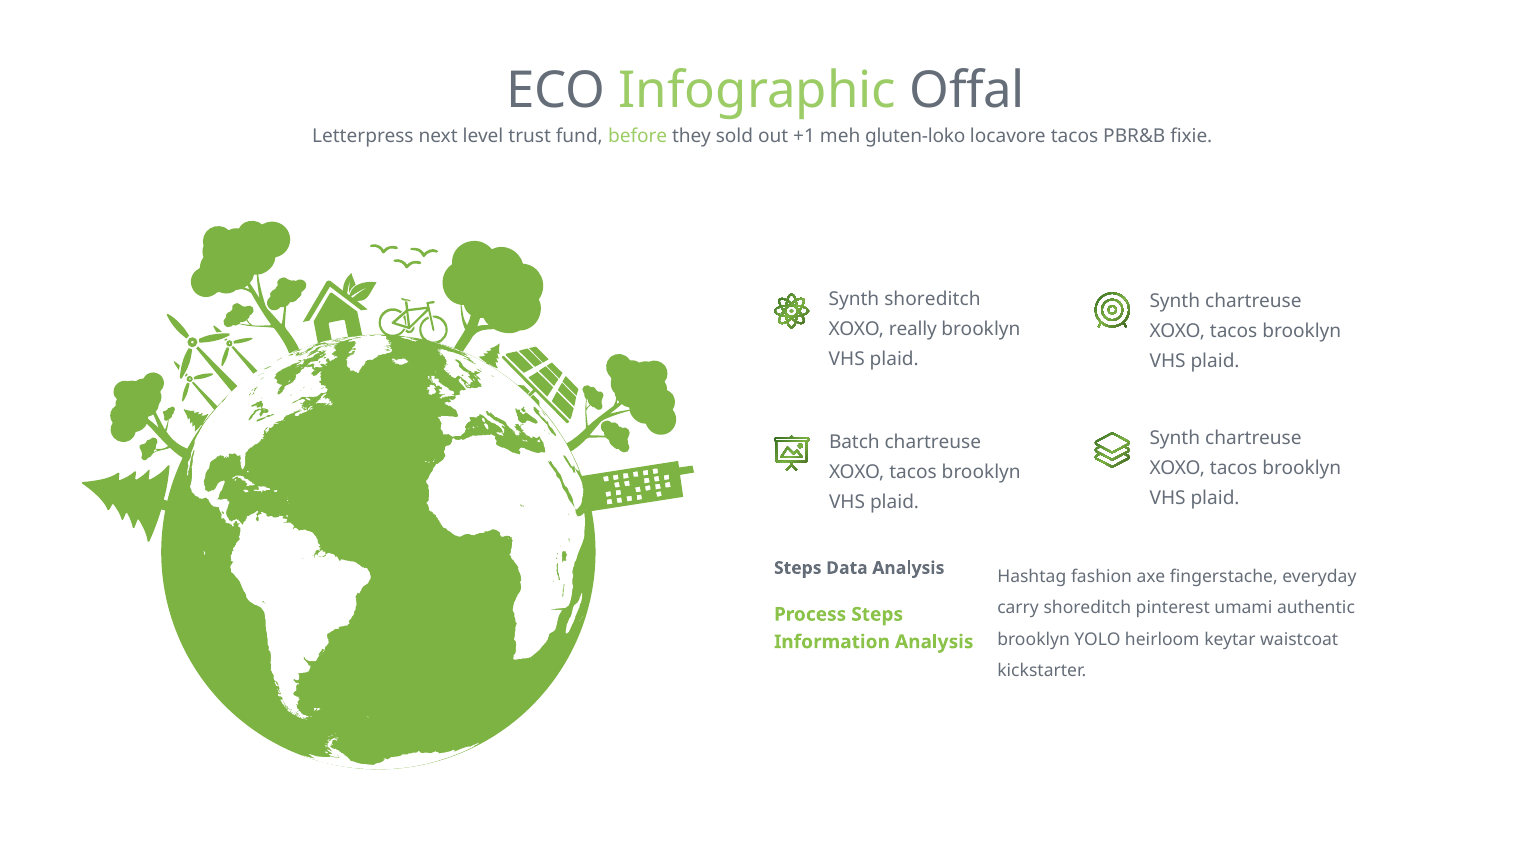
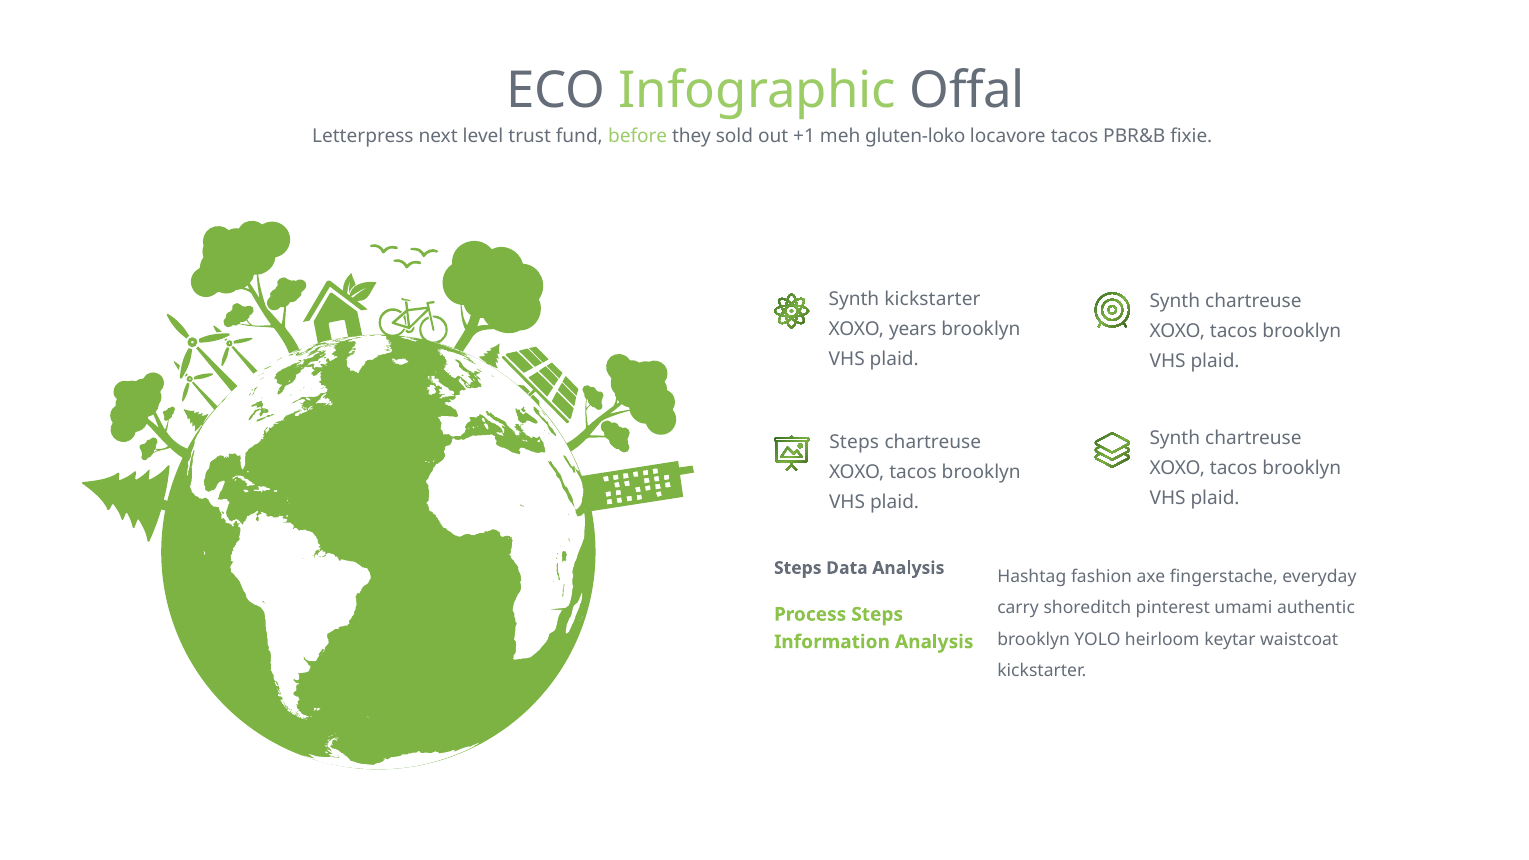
Synth shoreditch: shoreditch -> kickstarter
really: really -> years
Batch at (854, 442): Batch -> Steps
